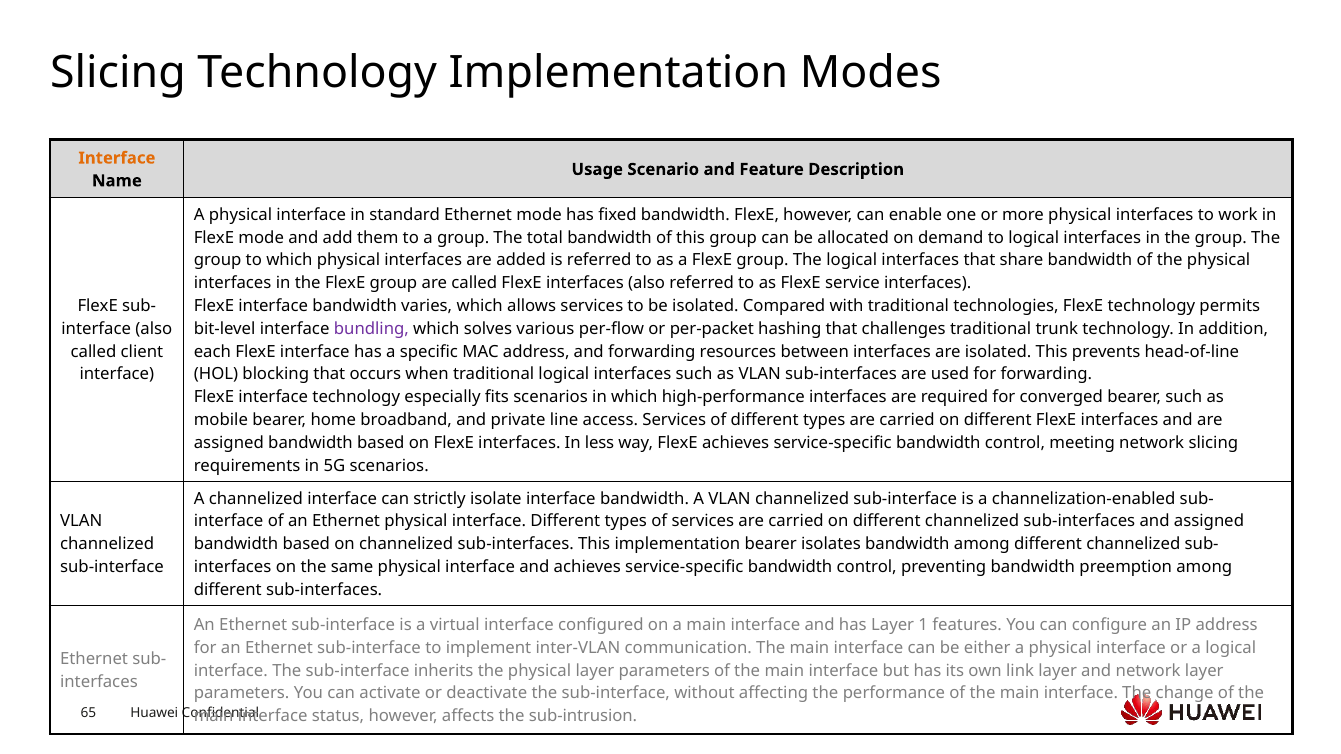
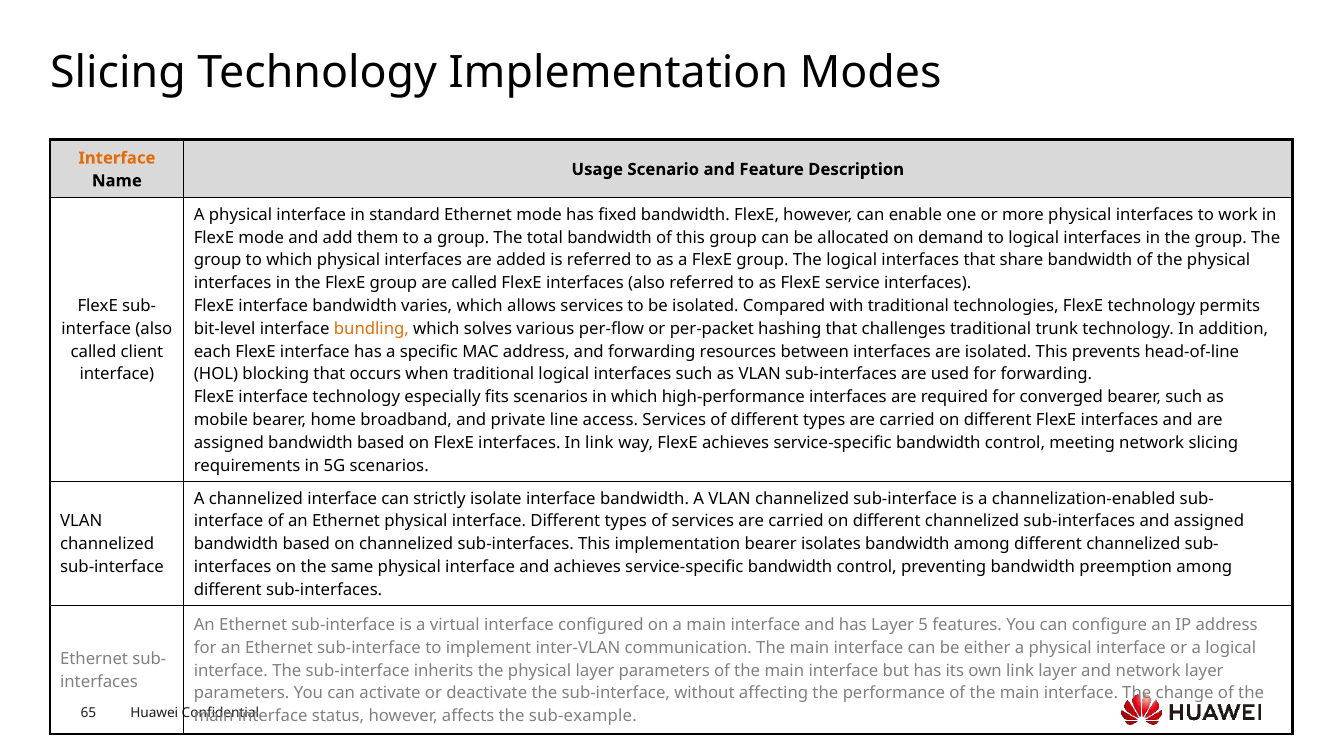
bundling colour: purple -> orange
In less: less -> link
1: 1 -> 5
sub-intrusion: sub-intrusion -> sub-example
